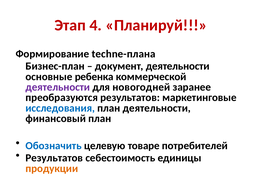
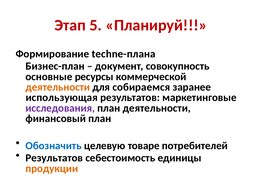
4: 4 -> 5
документ деятельности: деятельности -> совокупность
ребенка: ребенка -> ресурсы
деятельности at (58, 87) colour: purple -> orange
новогодней: новогодней -> собираемся
преобразуются: преобразуются -> использующая
исследования colour: blue -> purple
